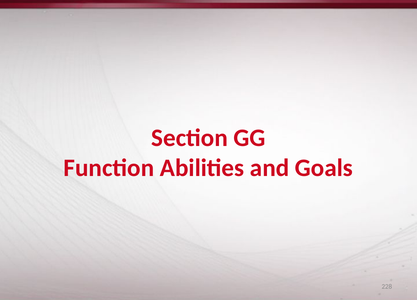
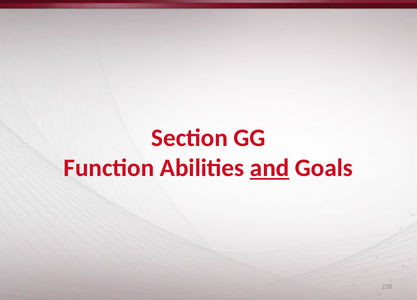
and underline: none -> present
